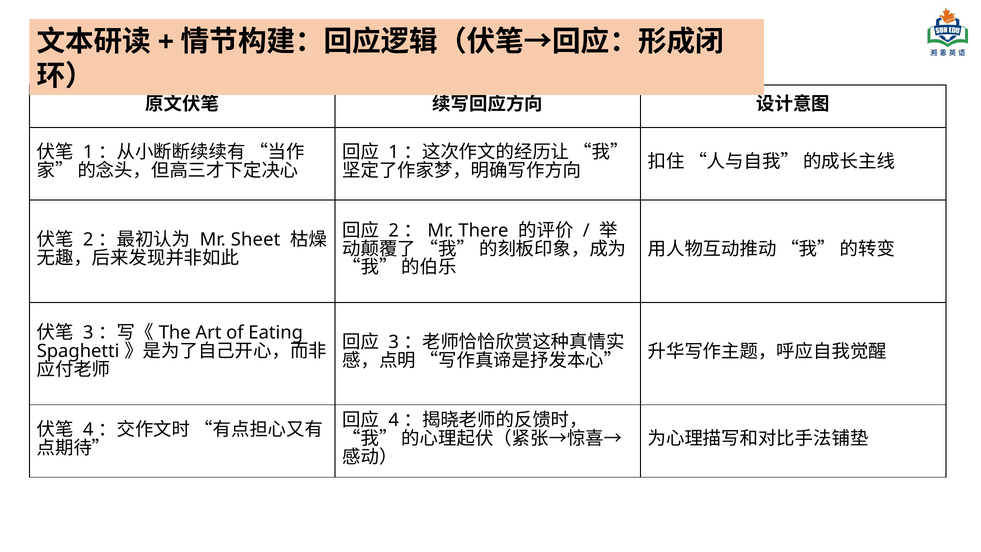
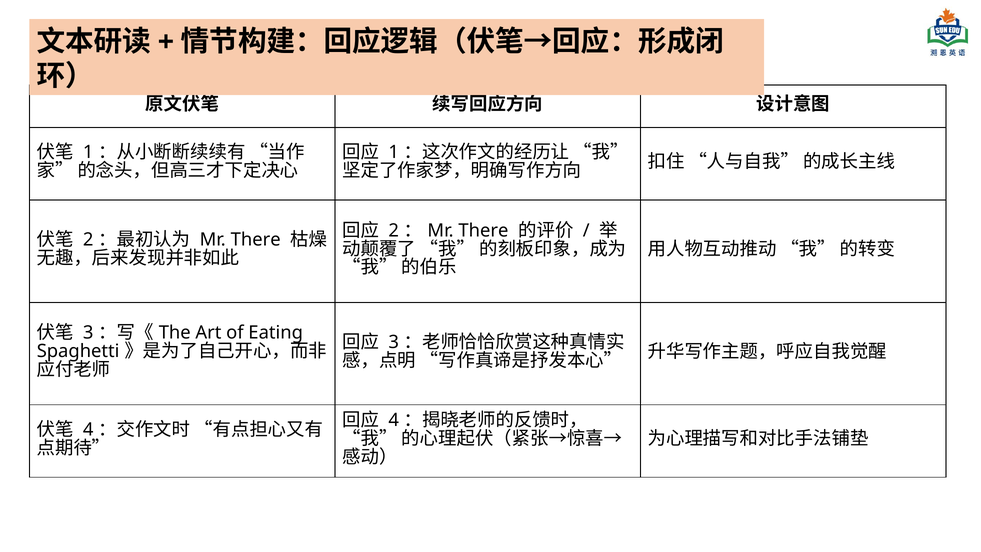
Sheet at (256, 240): Sheet -> There
